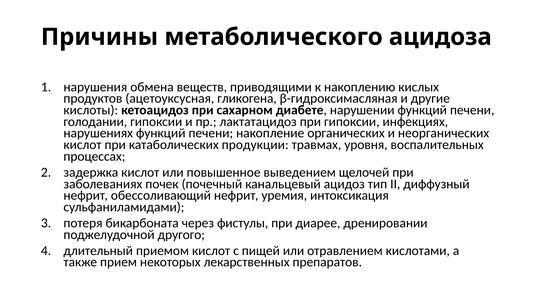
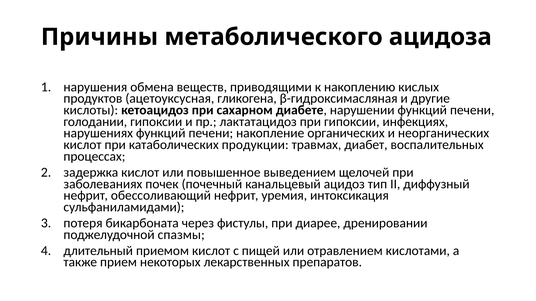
уровня: уровня -> диабет
другого: другого -> спазмы
